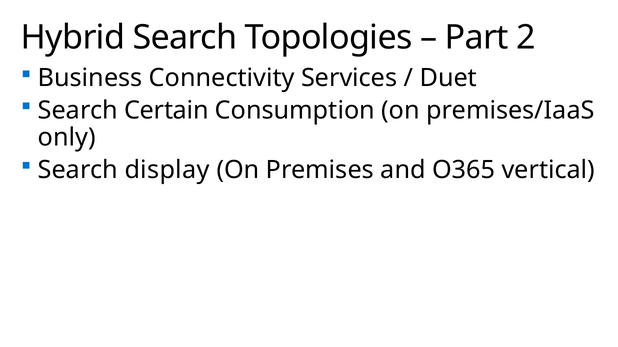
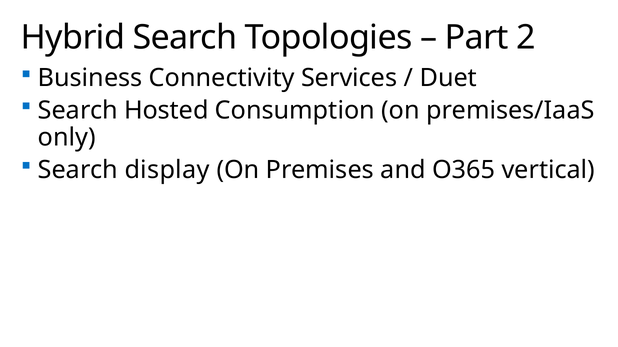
Certain: Certain -> Hosted
